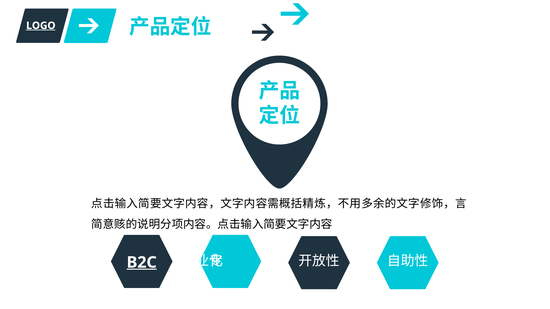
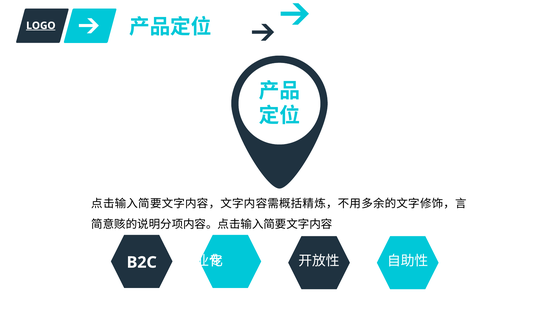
B2C underline: present -> none
